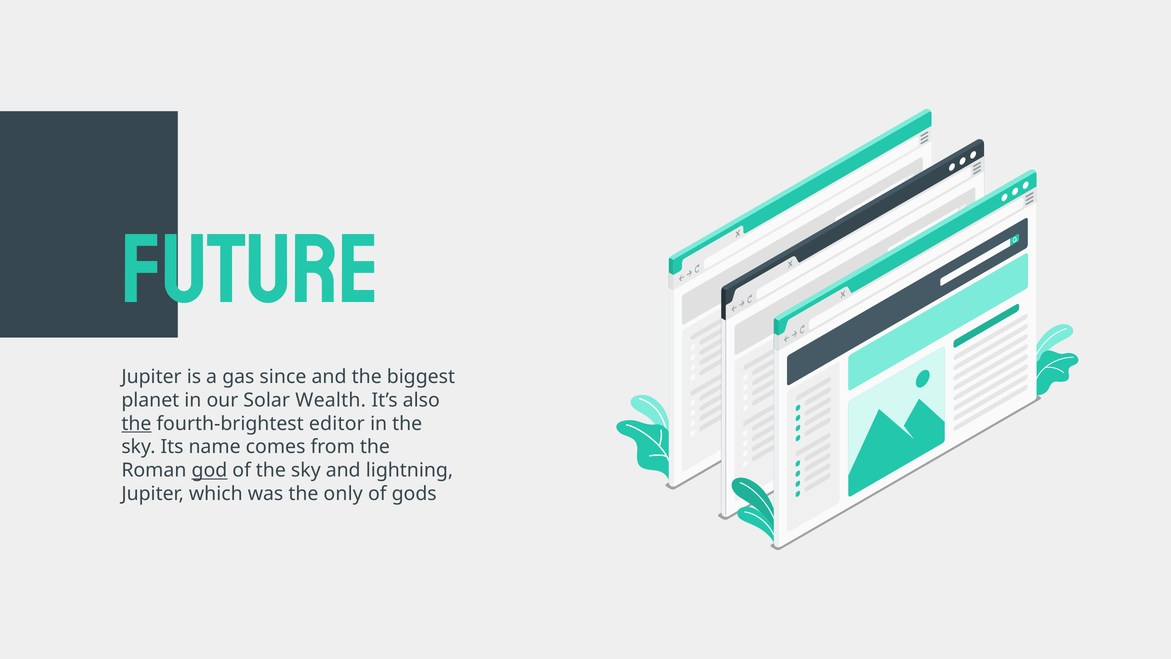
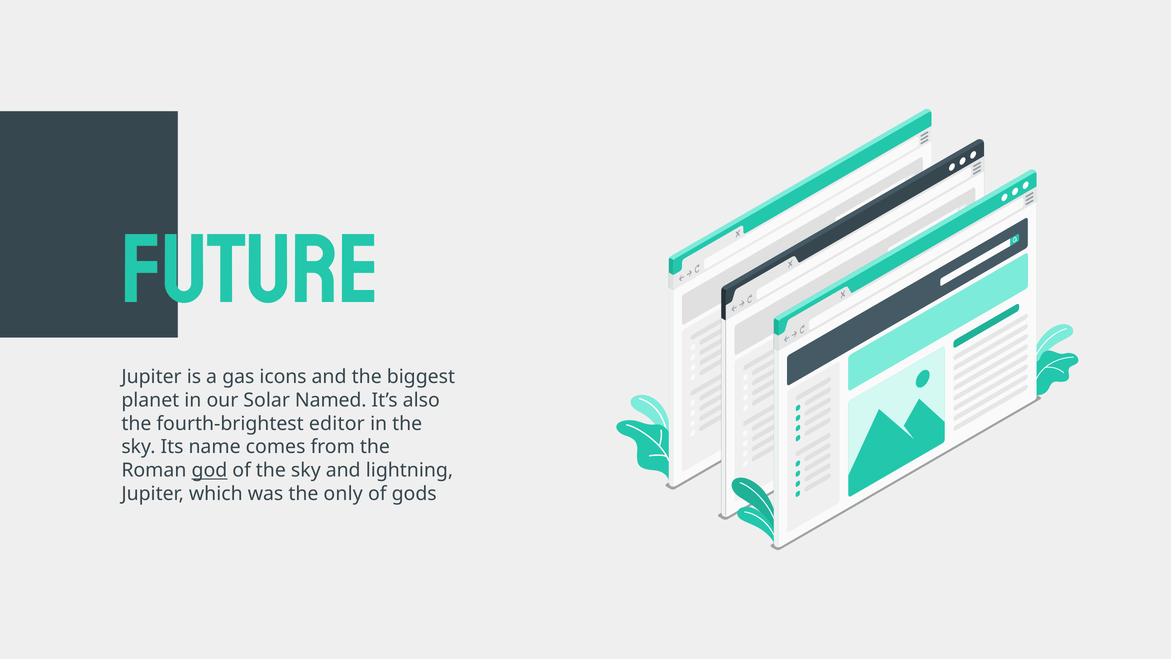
since: since -> icons
Wealth: Wealth -> Named
the at (136, 423) underline: present -> none
